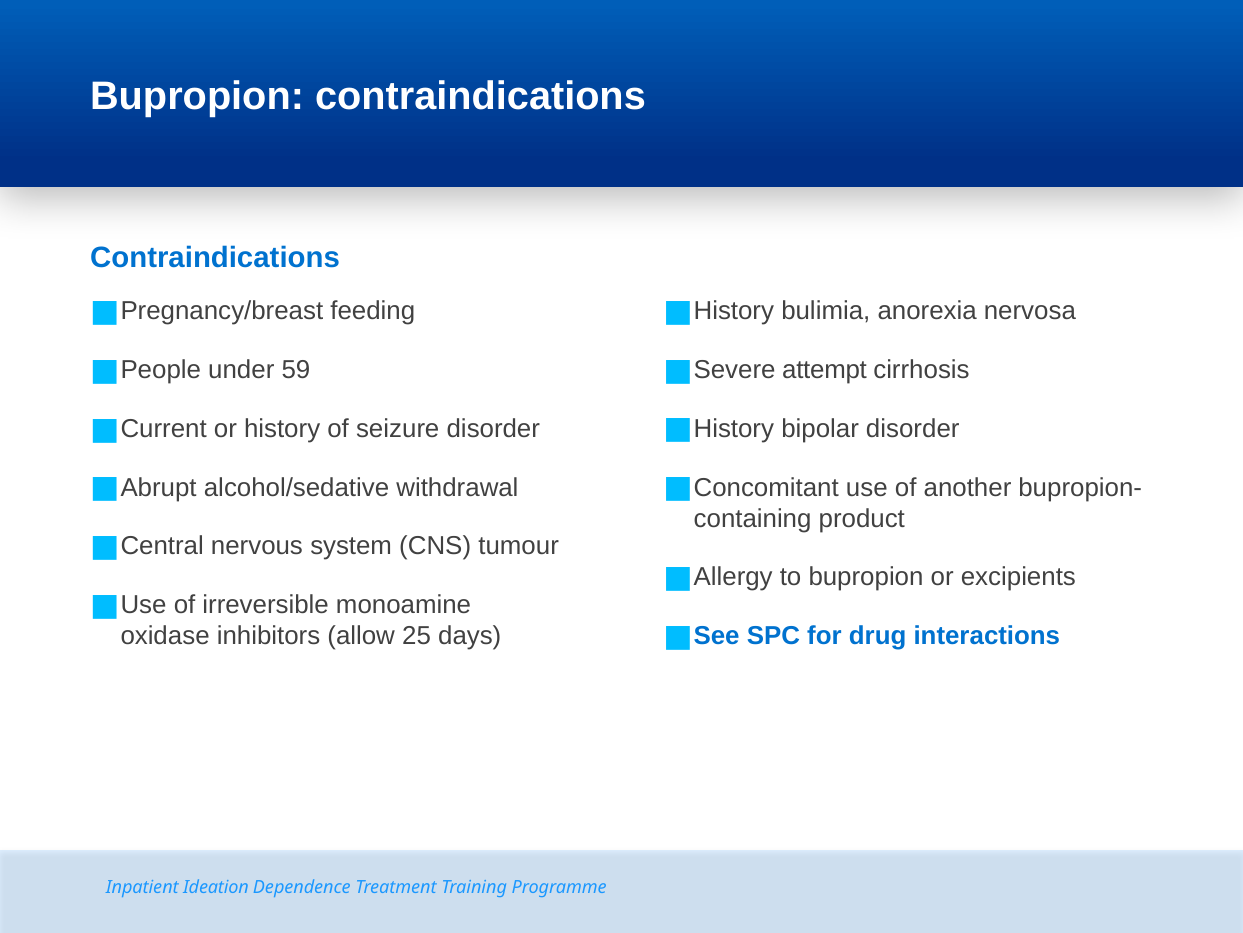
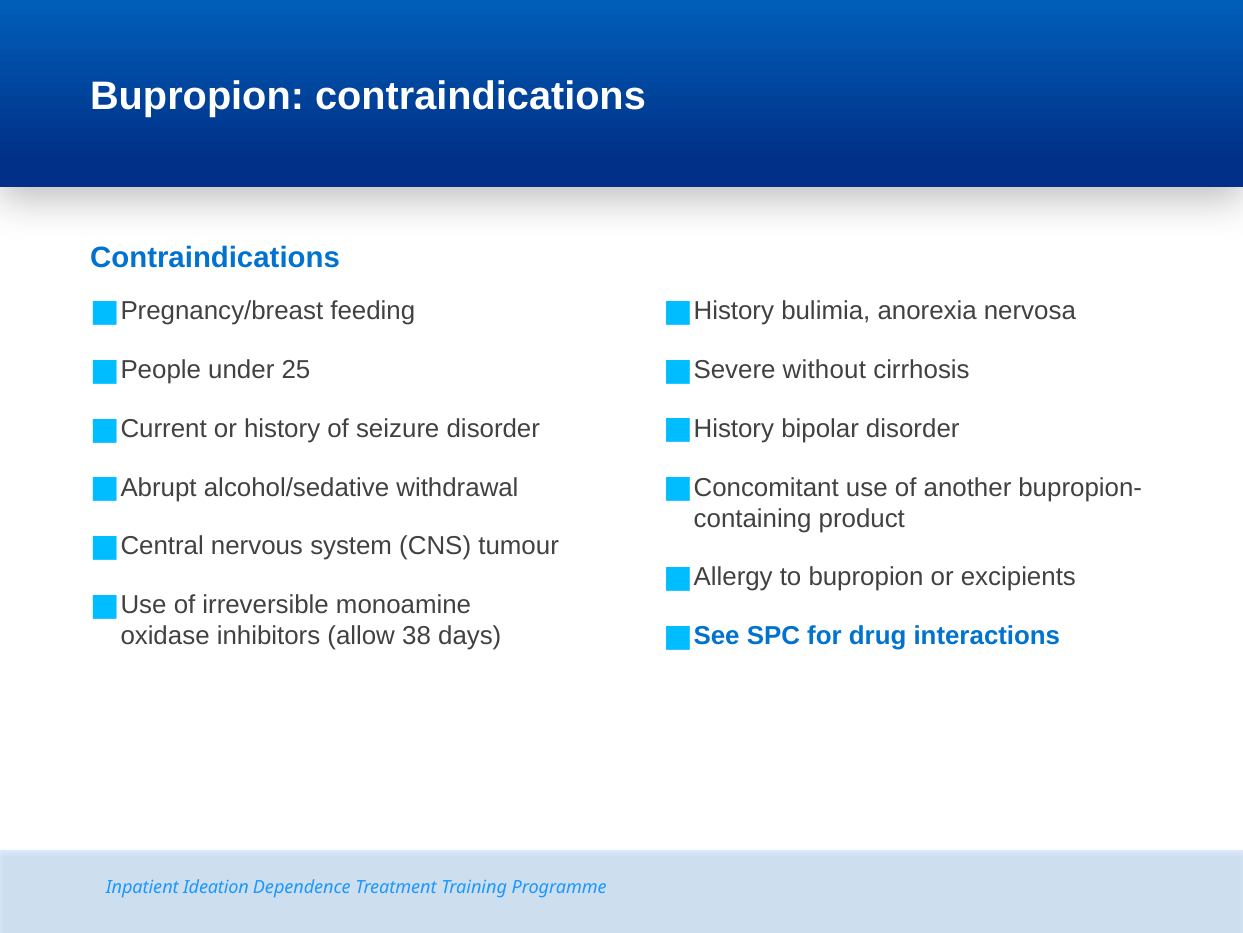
59: 59 -> 25
attempt: attempt -> without
25: 25 -> 38
